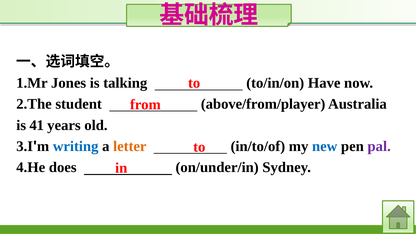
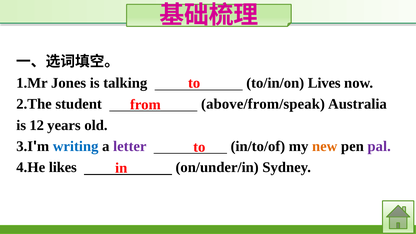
Have: Have -> Lives
above/from/player: above/from/player -> above/from/speak
41: 41 -> 12
letter colour: orange -> purple
new colour: blue -> orange
does: does -> likes
